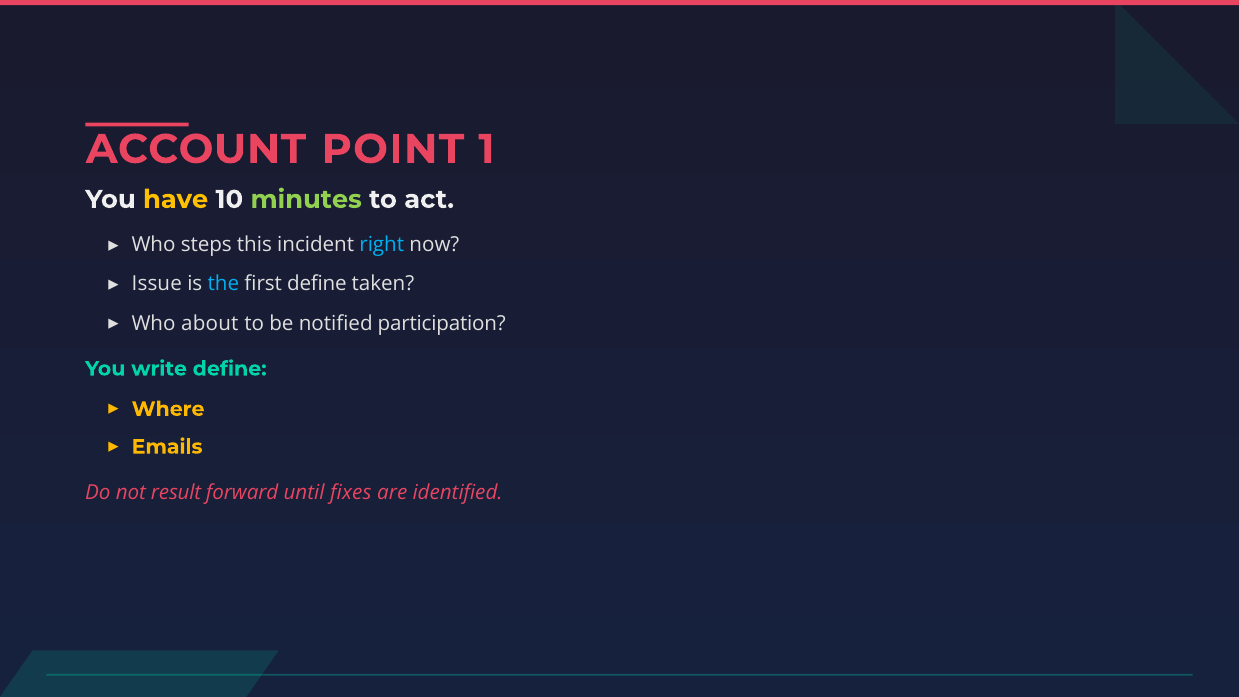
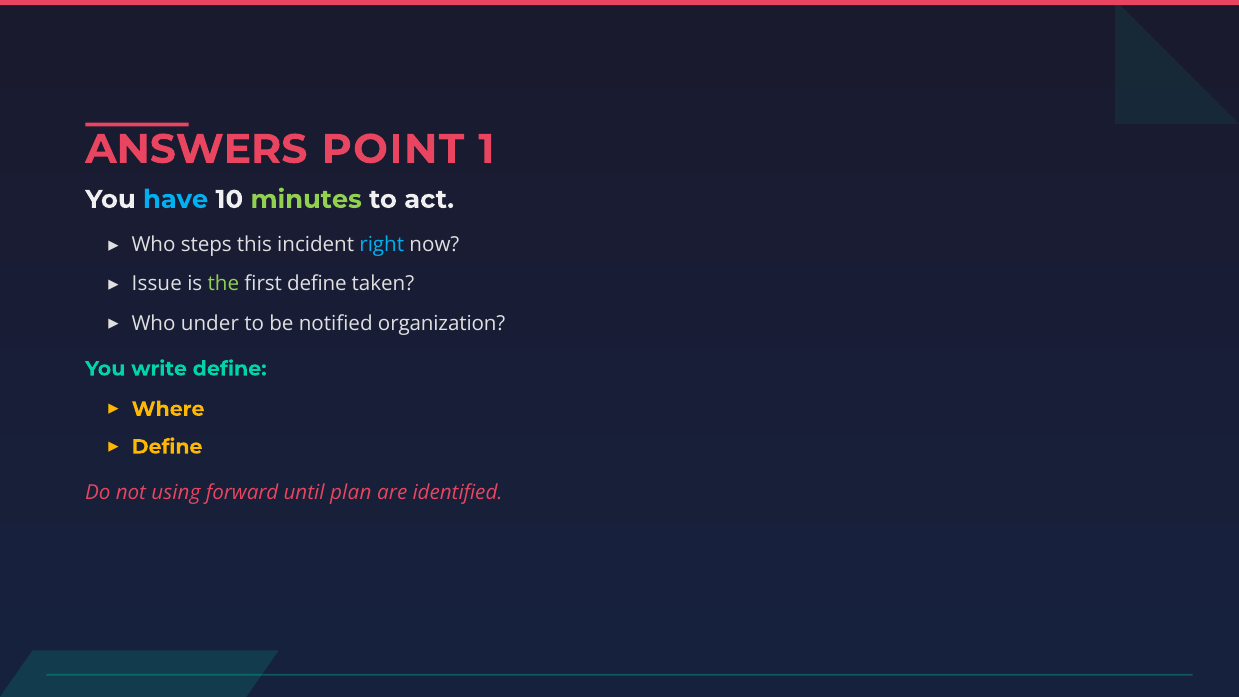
ACCOUNT: ACCOUNT -> ANSWERS
have colour: yellow -> light blue
the colour: light blue -> light green
about: about -> under
participation: participation -> organization
Emails at (167, 447): Emails -> Define
result: result -> using
fixes: fixes -> plan
